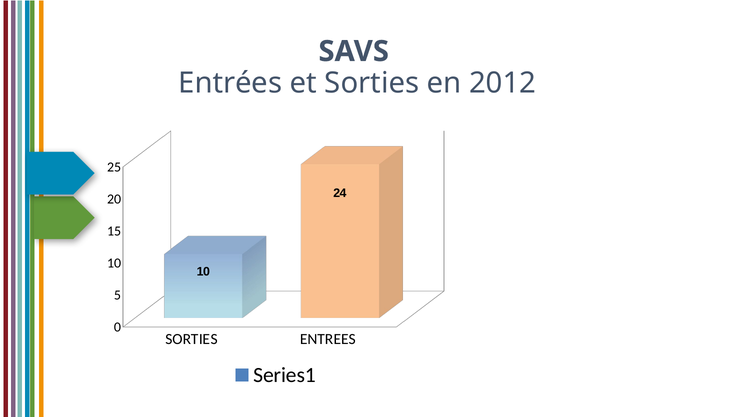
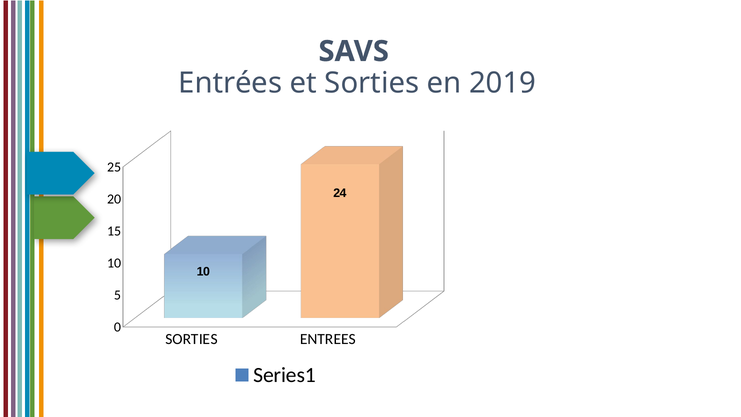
2012: 2012 -> 2019
